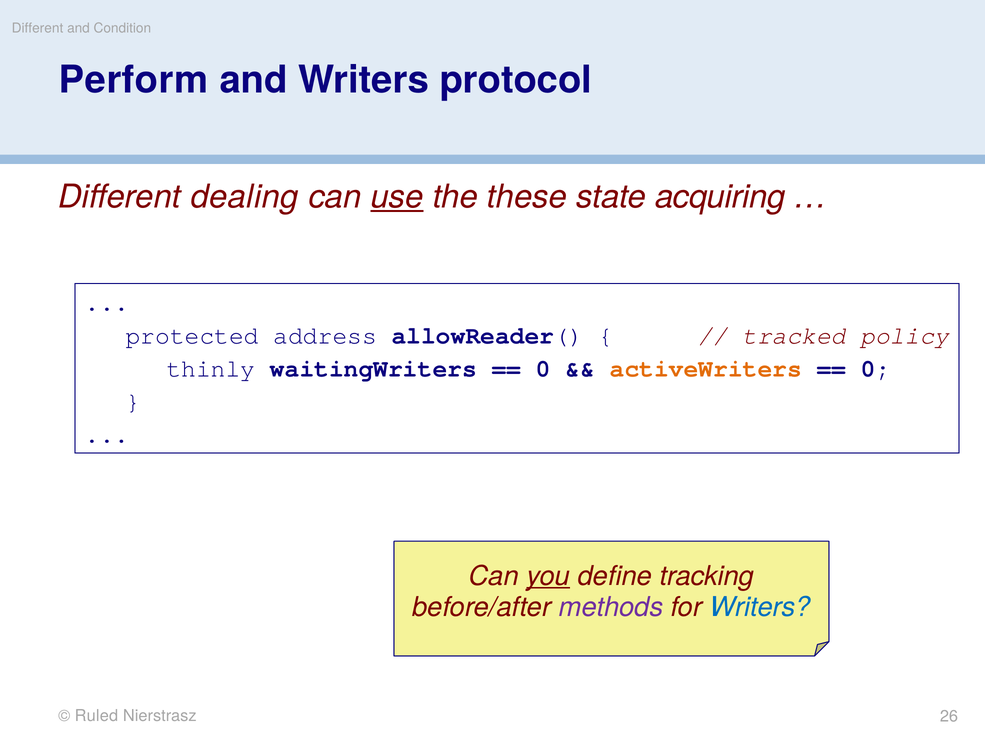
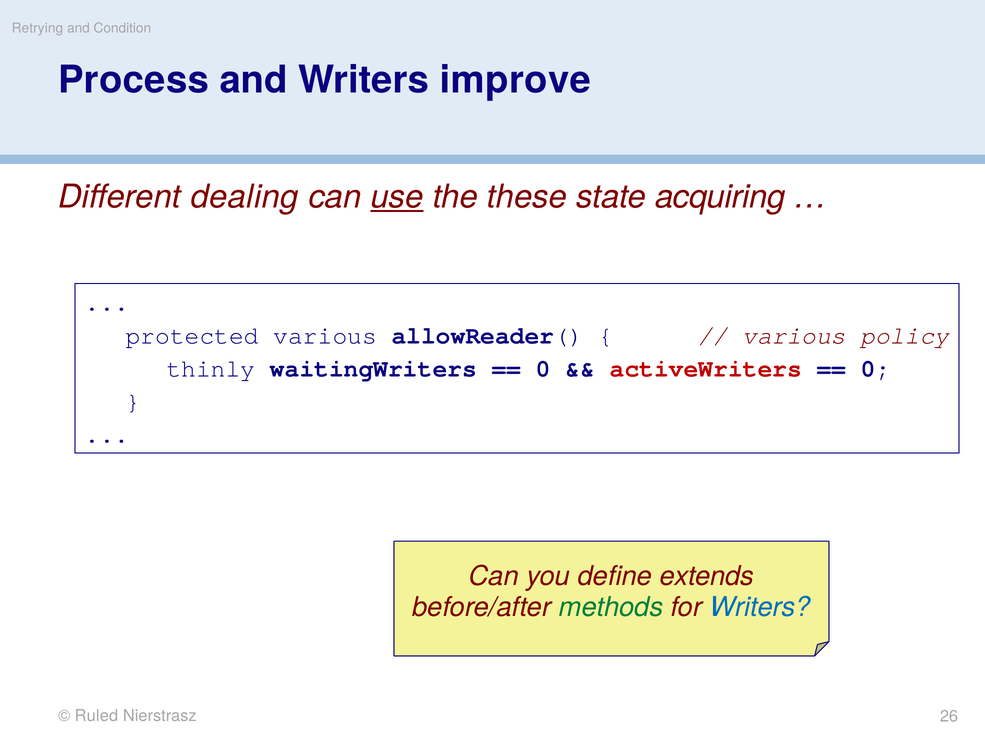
Different at (37, 28): Different -> Retrying
Perform: Perform -> Process
protocol: protocol -> improve
protected address: address -> various
tracked at (794, 336): tracked -> various
activeWriters colour: orange -> red
you underline: present -> none
tracking: tracking -> extends
methods colour: purple -> green
